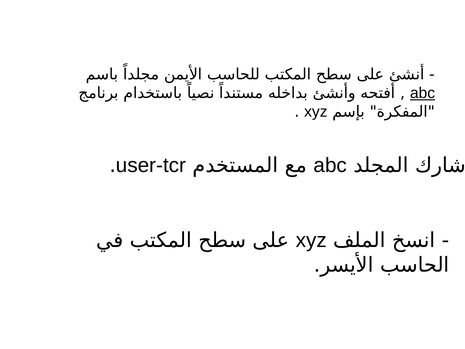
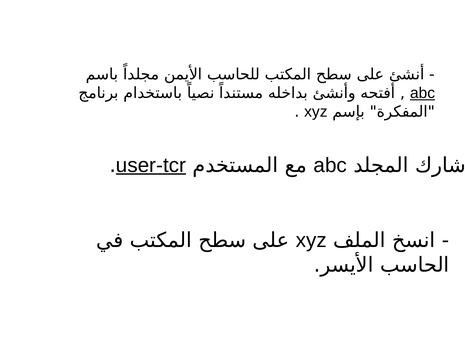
user-tcr underline: none -> present
